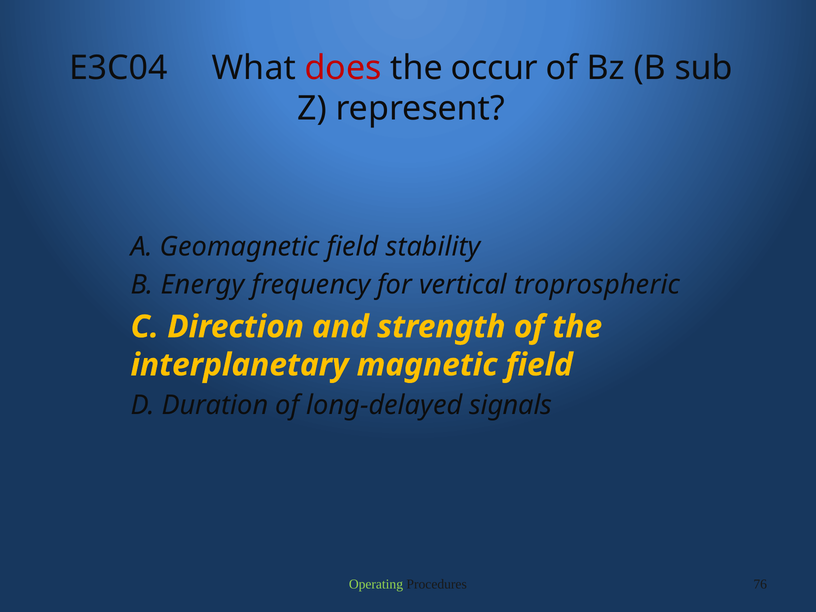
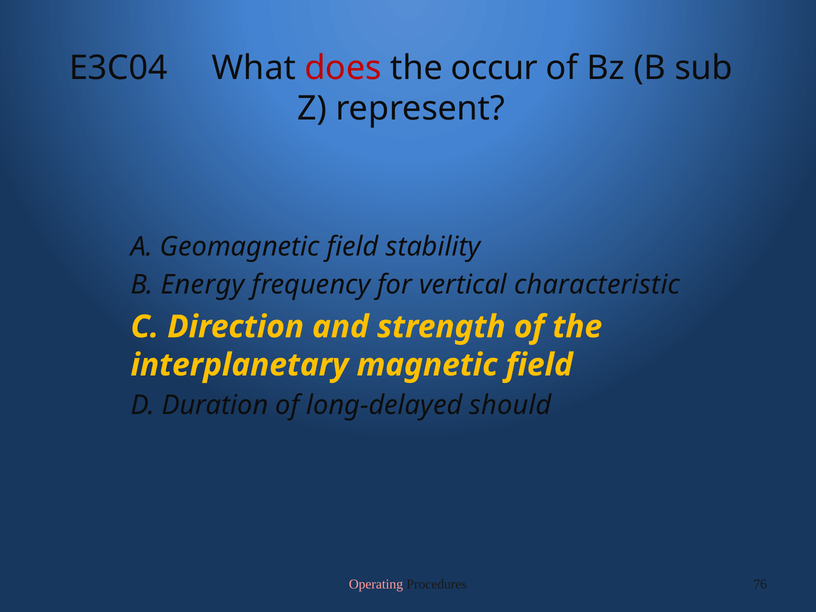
troprospheric: troprospheric -> characteristic
signals: signals -> should
Operating colour: light green -> pink
